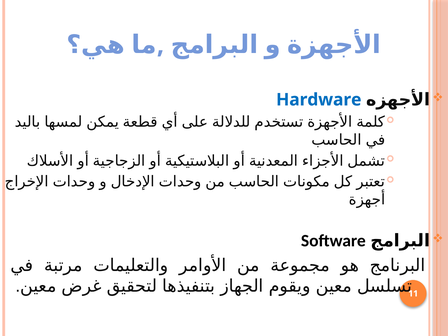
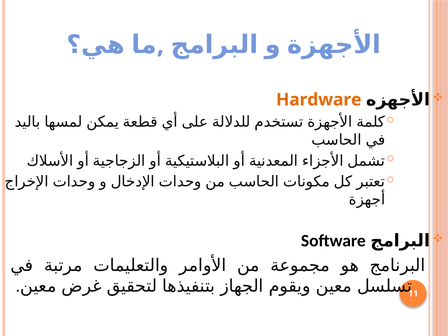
Hardware colour: blue -> orange
